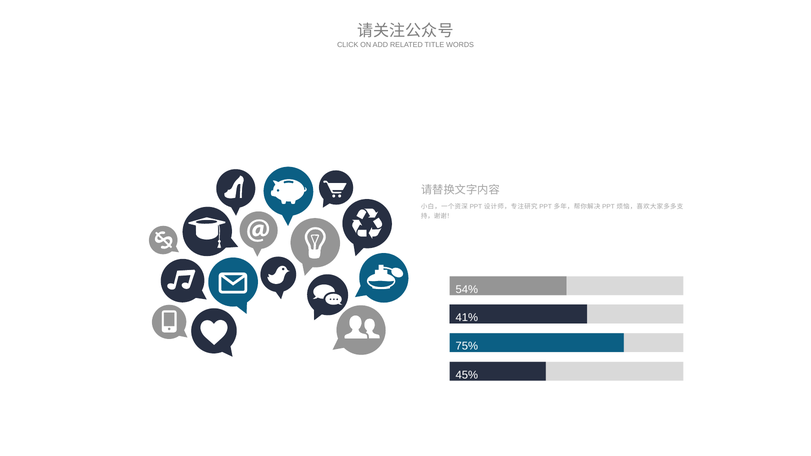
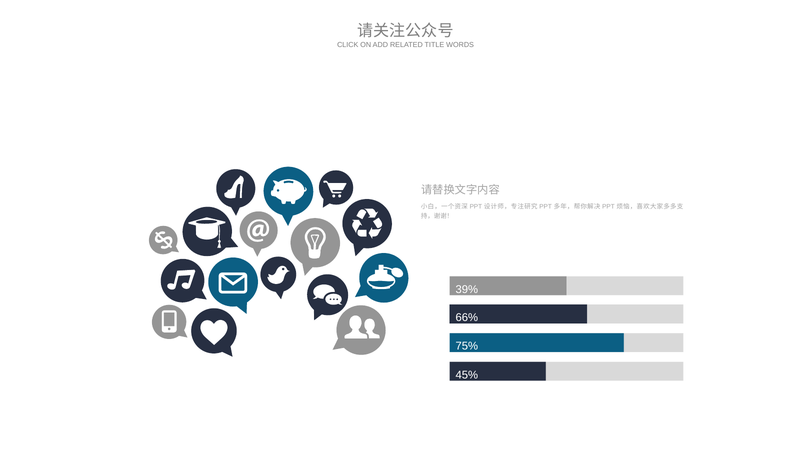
54%: 54% -> 39%
41%: 41% -> 66%
